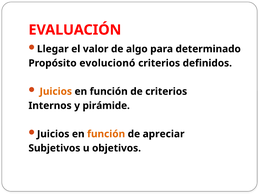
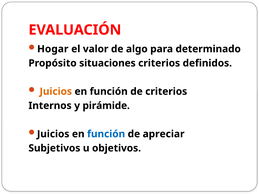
Llegar: Llegar -> Hogar
evolucionó: evolucionó -> situaciones
función at (106, 134) colour: orange -> blue
